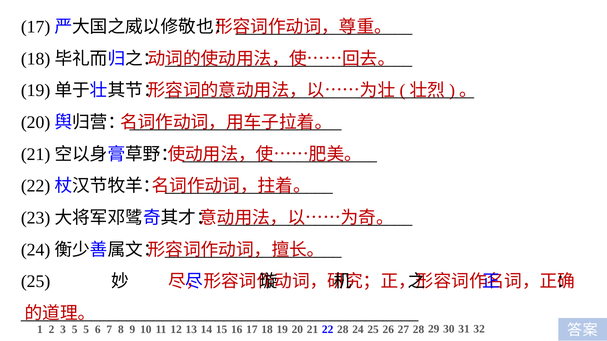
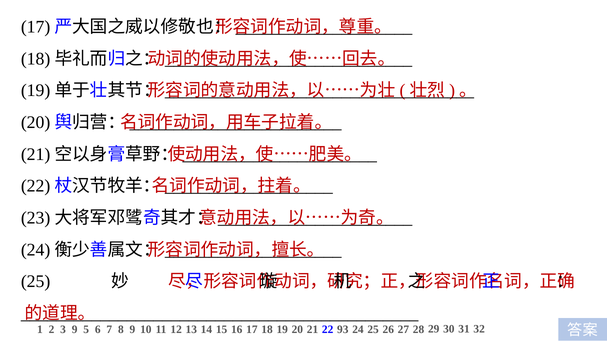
3 5: 5 -> 9
22 28: 28 -> 93
